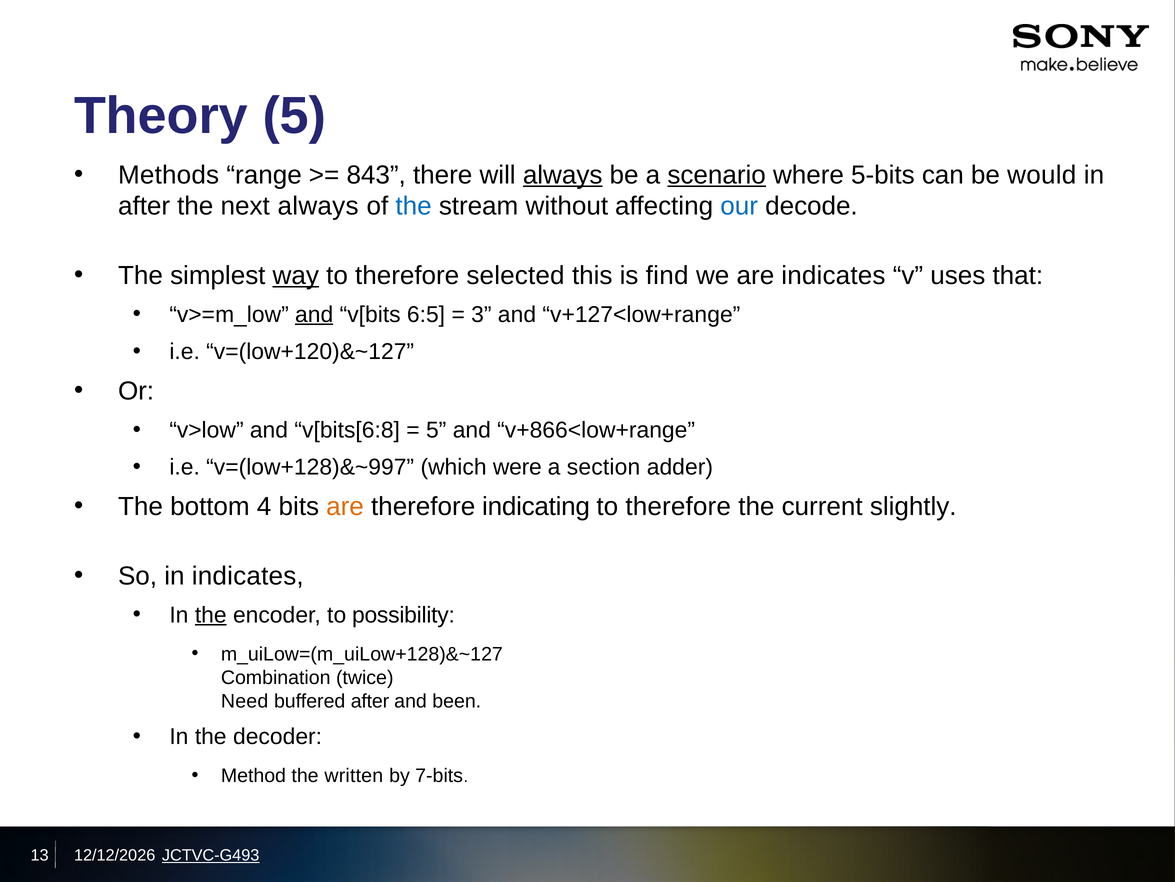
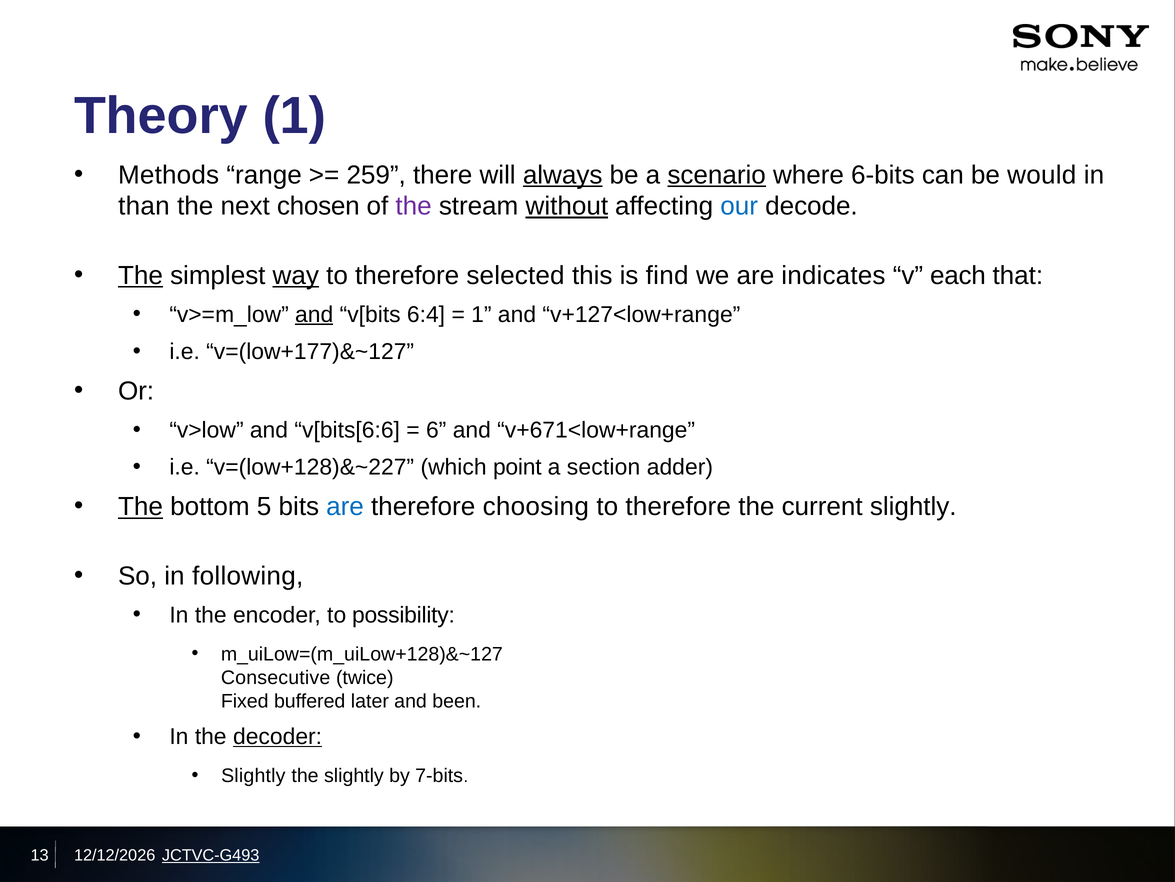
Theory 5: 5 -> 1
843: 843 -> 259
5-bits: 5-bits -> 6-bits
after at (144, 206): after -> than
next always: always -> chosen
the at (414, 206) colour: blue -> purple
without underline: none -> present
The at (141, 275) underline: none -> present
uses: uses -> each
6:5: 6:5 -> 6:4
3 at (481, 314): 3 -> 1
v=(low+120)&~127: v=(low+120)&~127 -> v=(low+177)&~127
v[bits[6:8: v[bits[6:8 -> v[bits[6:6
5 at (436, 430): 5 -> 6
v+866<low+range: v+866<low+range -> v+671<low+range
v=(low+128)&~997: v=(low+128)&~997 -> v=(low+128)&~227
were: were -> point
The at (141, 506) underline: none -> present
4: 4 -> 5
are at (345, 506) colour: orange -> blue
indicating: indicating -> choosing
in indicates: indicates -> following
the at (211, 615) underline: present -> none
Combination: Combination -> Consecutive
Need: Need -> Fixed
buffered after: after -> later
decoder underline: none -> present
Method at (253, 775): Method -> Slightly
the written: written -> slightly
